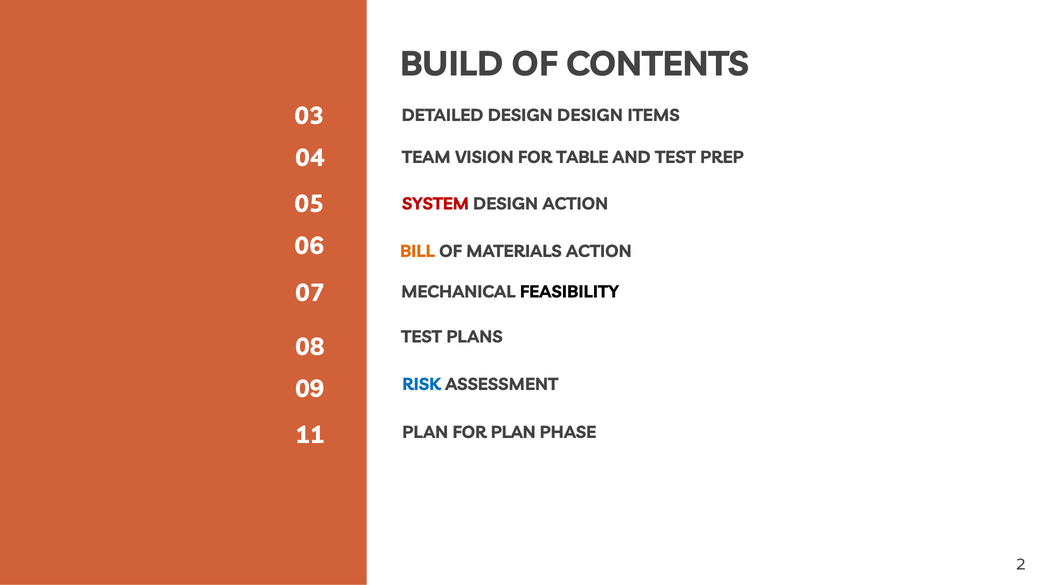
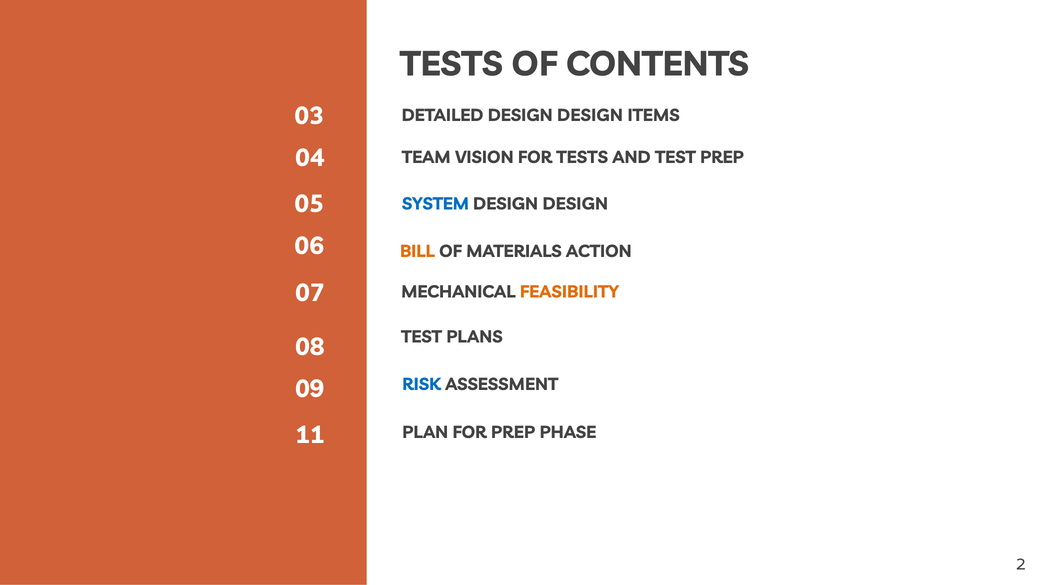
BUILD at (452, 64): BUILD -> TESTS
FOR TABLE: TABLE -> TESTS
SYSTEM colour: red -> blue
ACTION at (575, 204): ACTION -> DESIGN
FEASIBILITY colour: black -> orange
FOR PLAN: PLAN -> PREP
